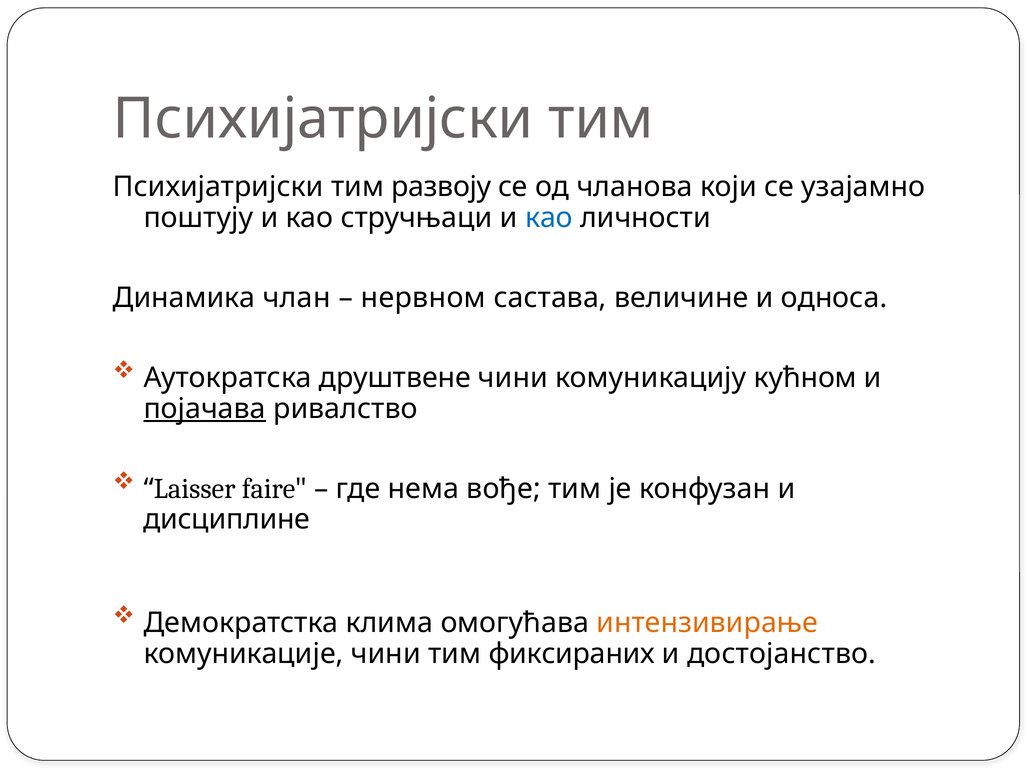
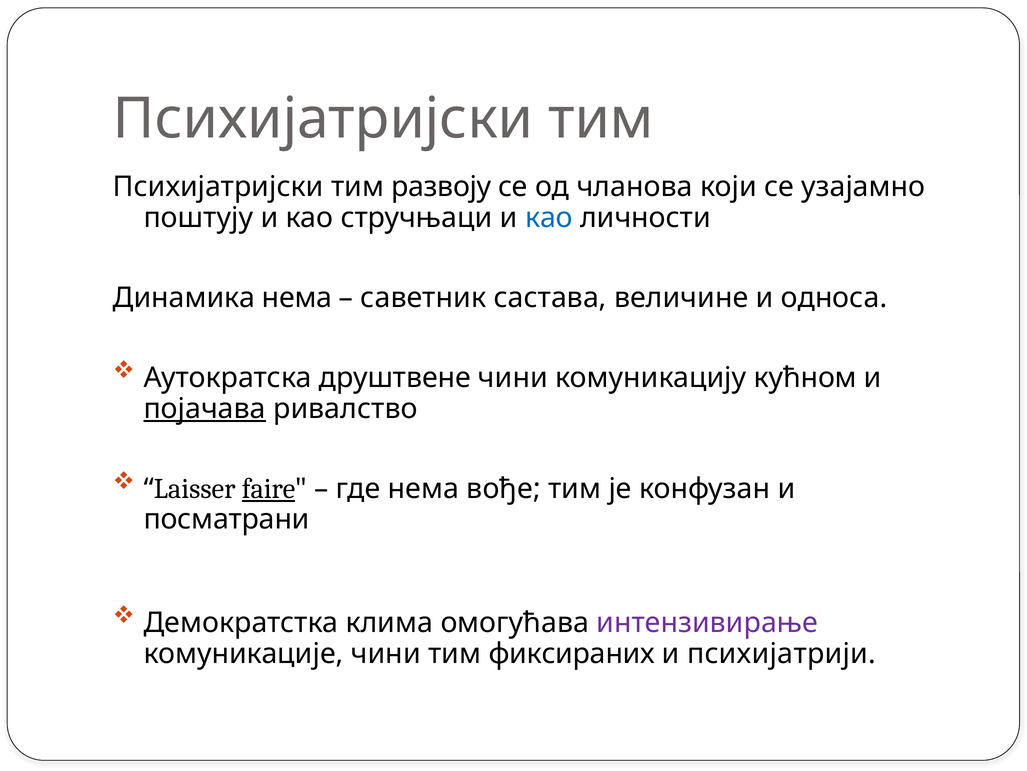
Динамика члан: члан -> нема
нервном: нервном -> саветник
faire underline: none -> present
дисциплине: дисциплине -> посматрани
интензивирање colour: orange -> purple
достојанство: достојанство -> психијатрији
